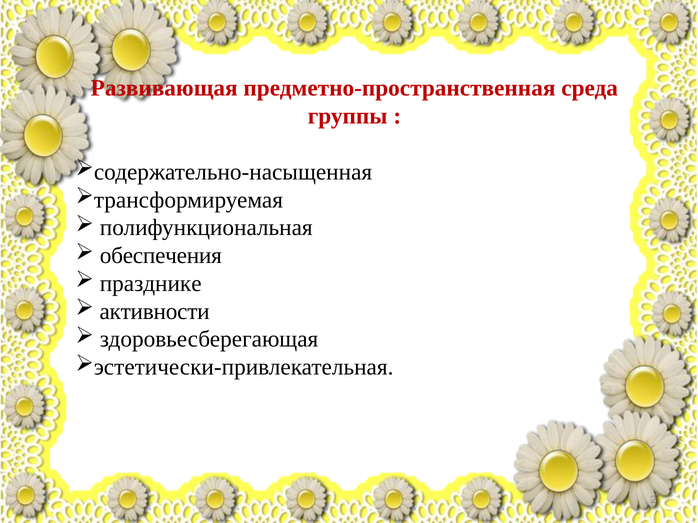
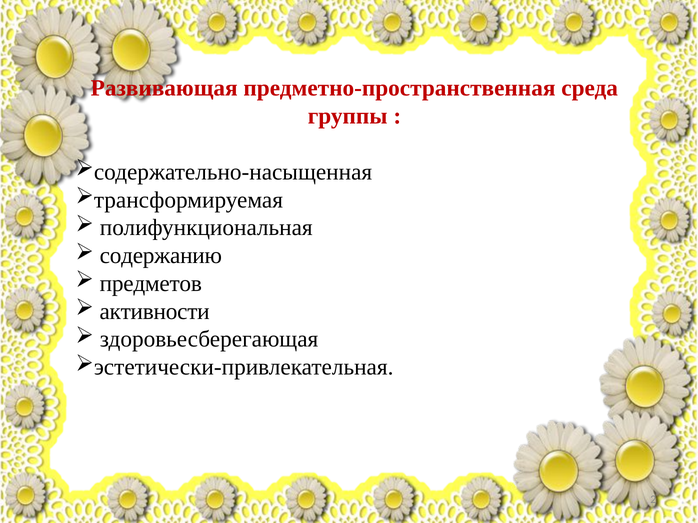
обеспечения: обеспечения -> содержанию
празднике: празднике -> предметов
